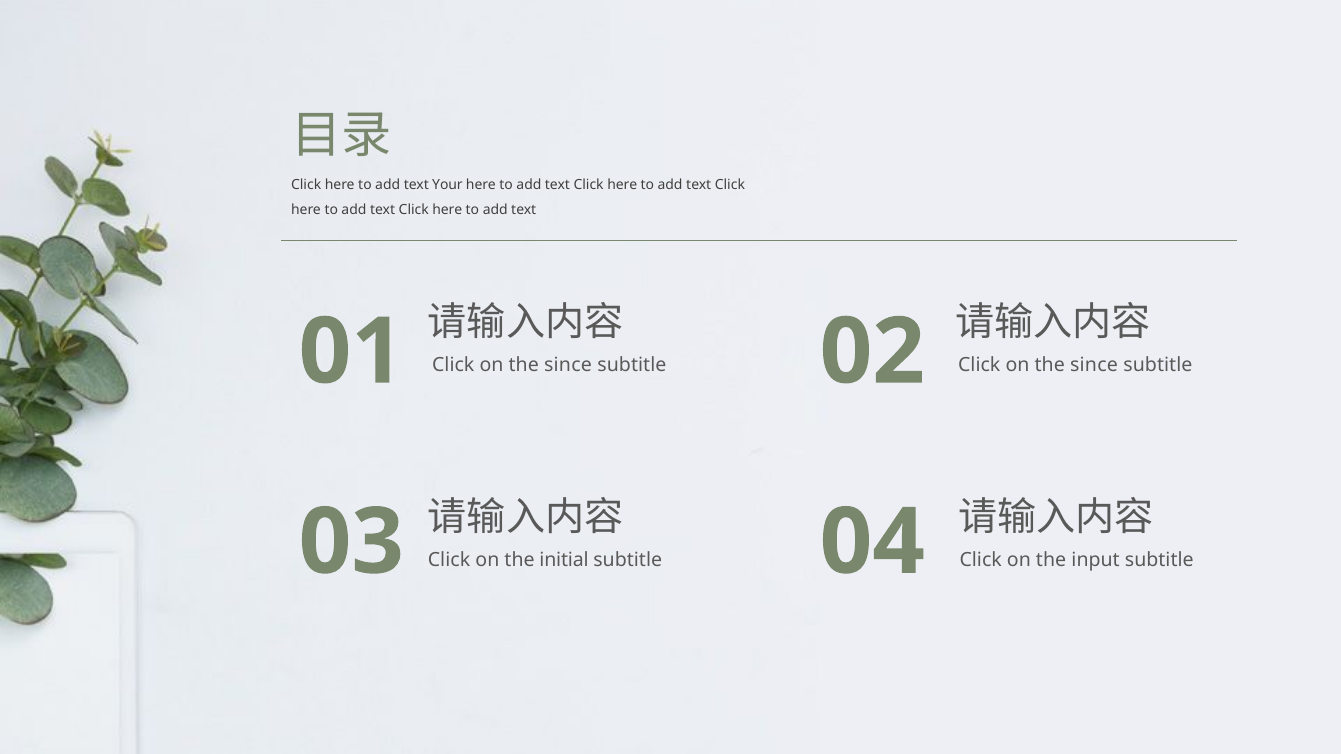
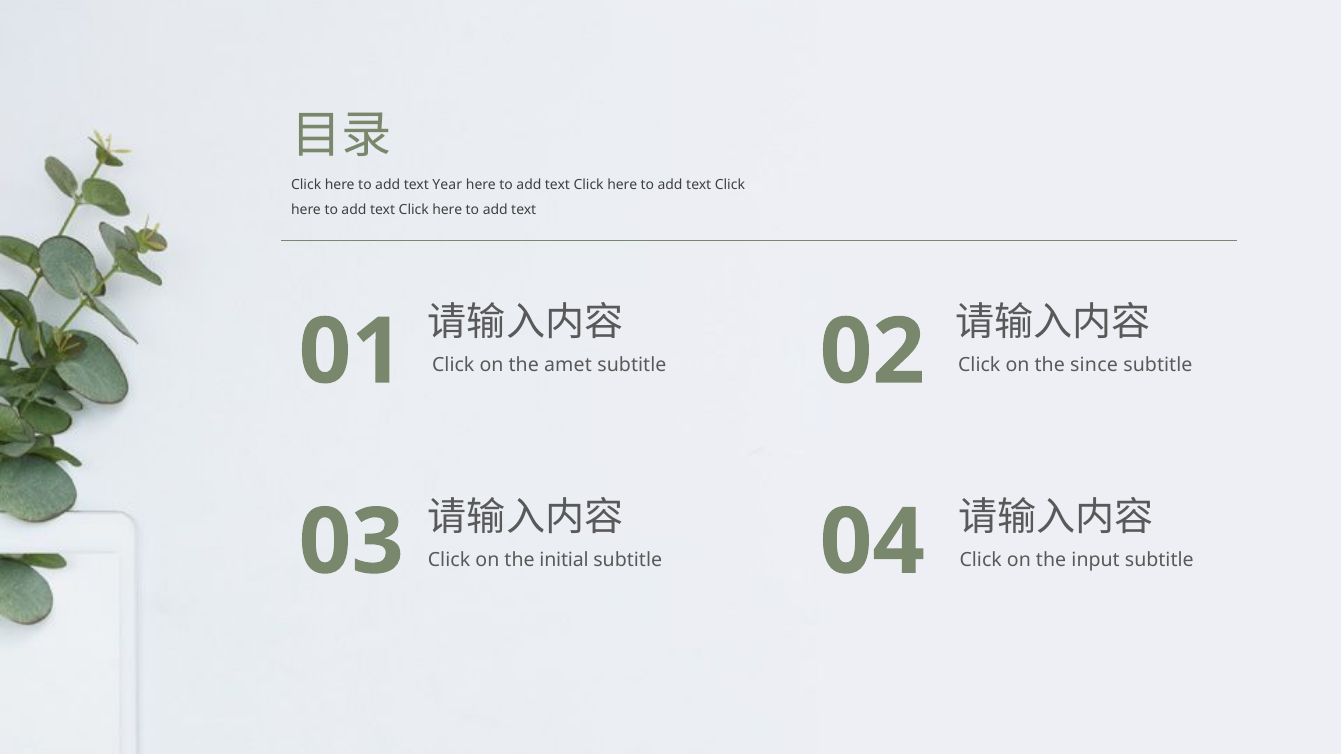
Your: Your -> Year
since at (568, 366): since -> amet
